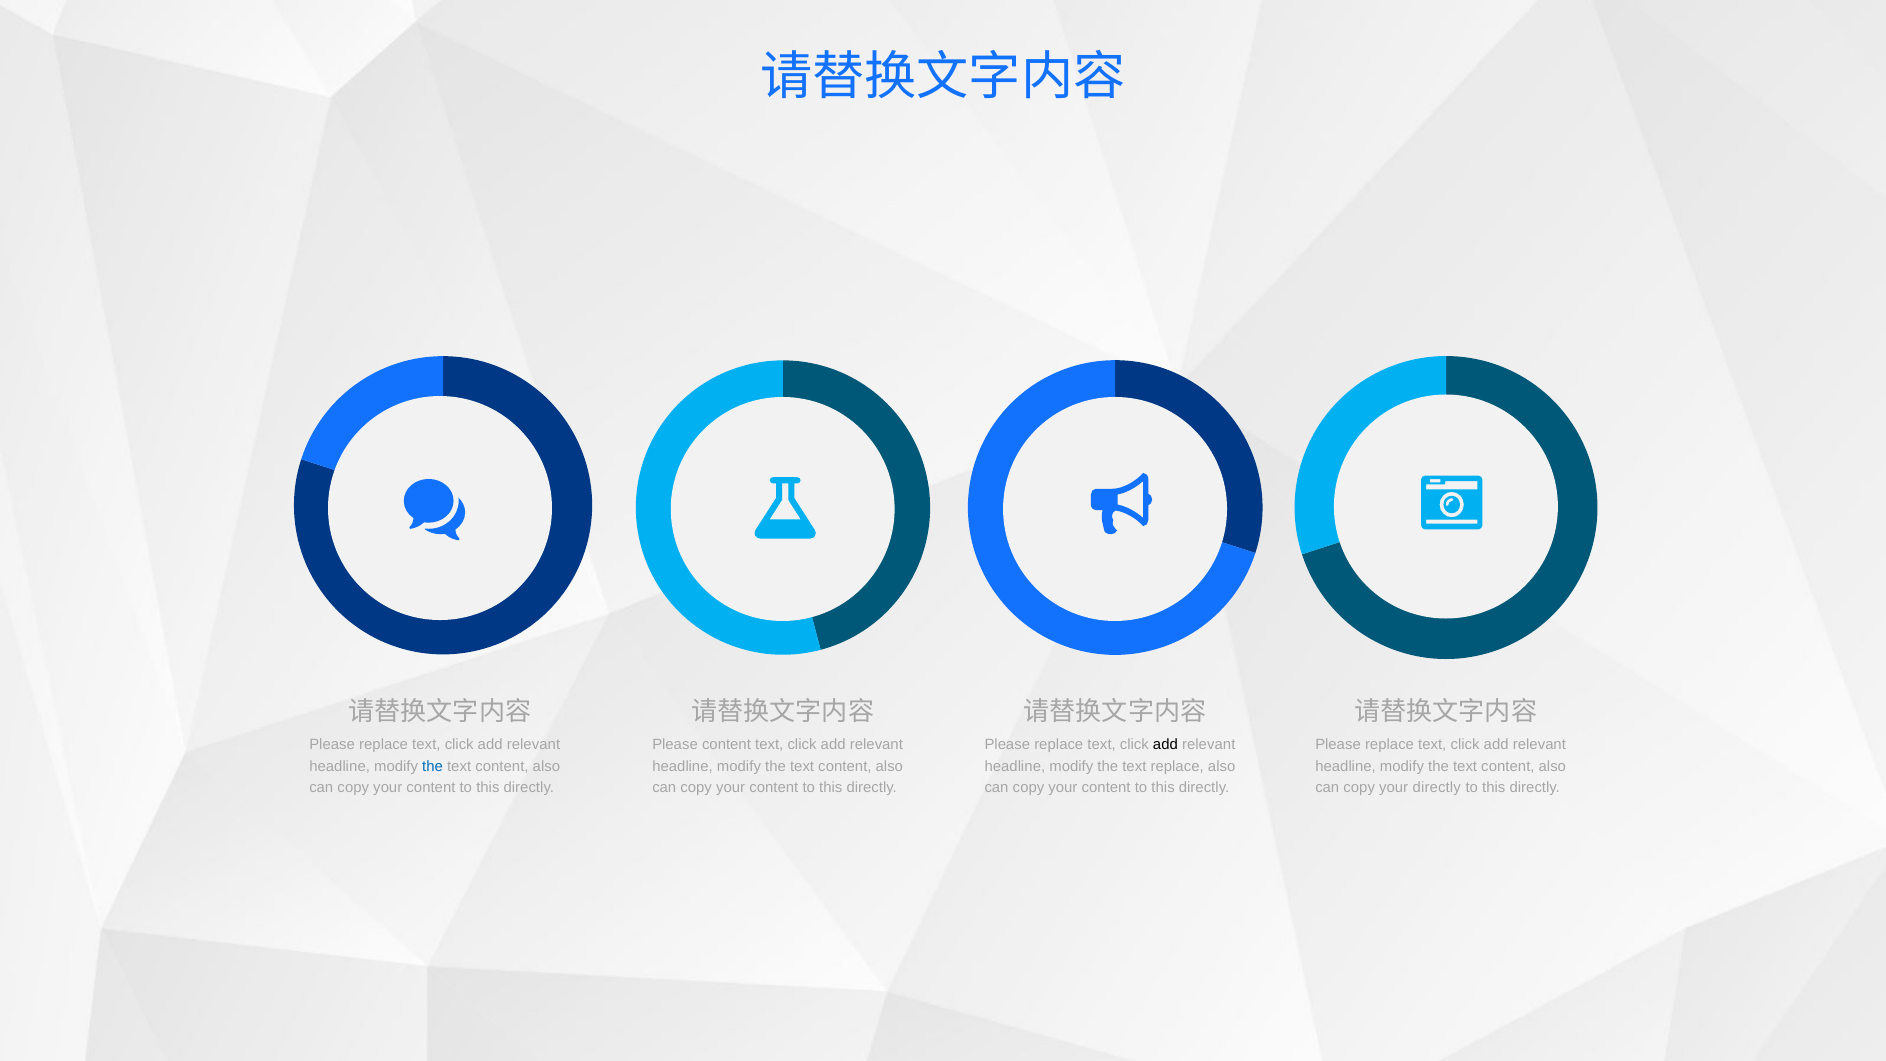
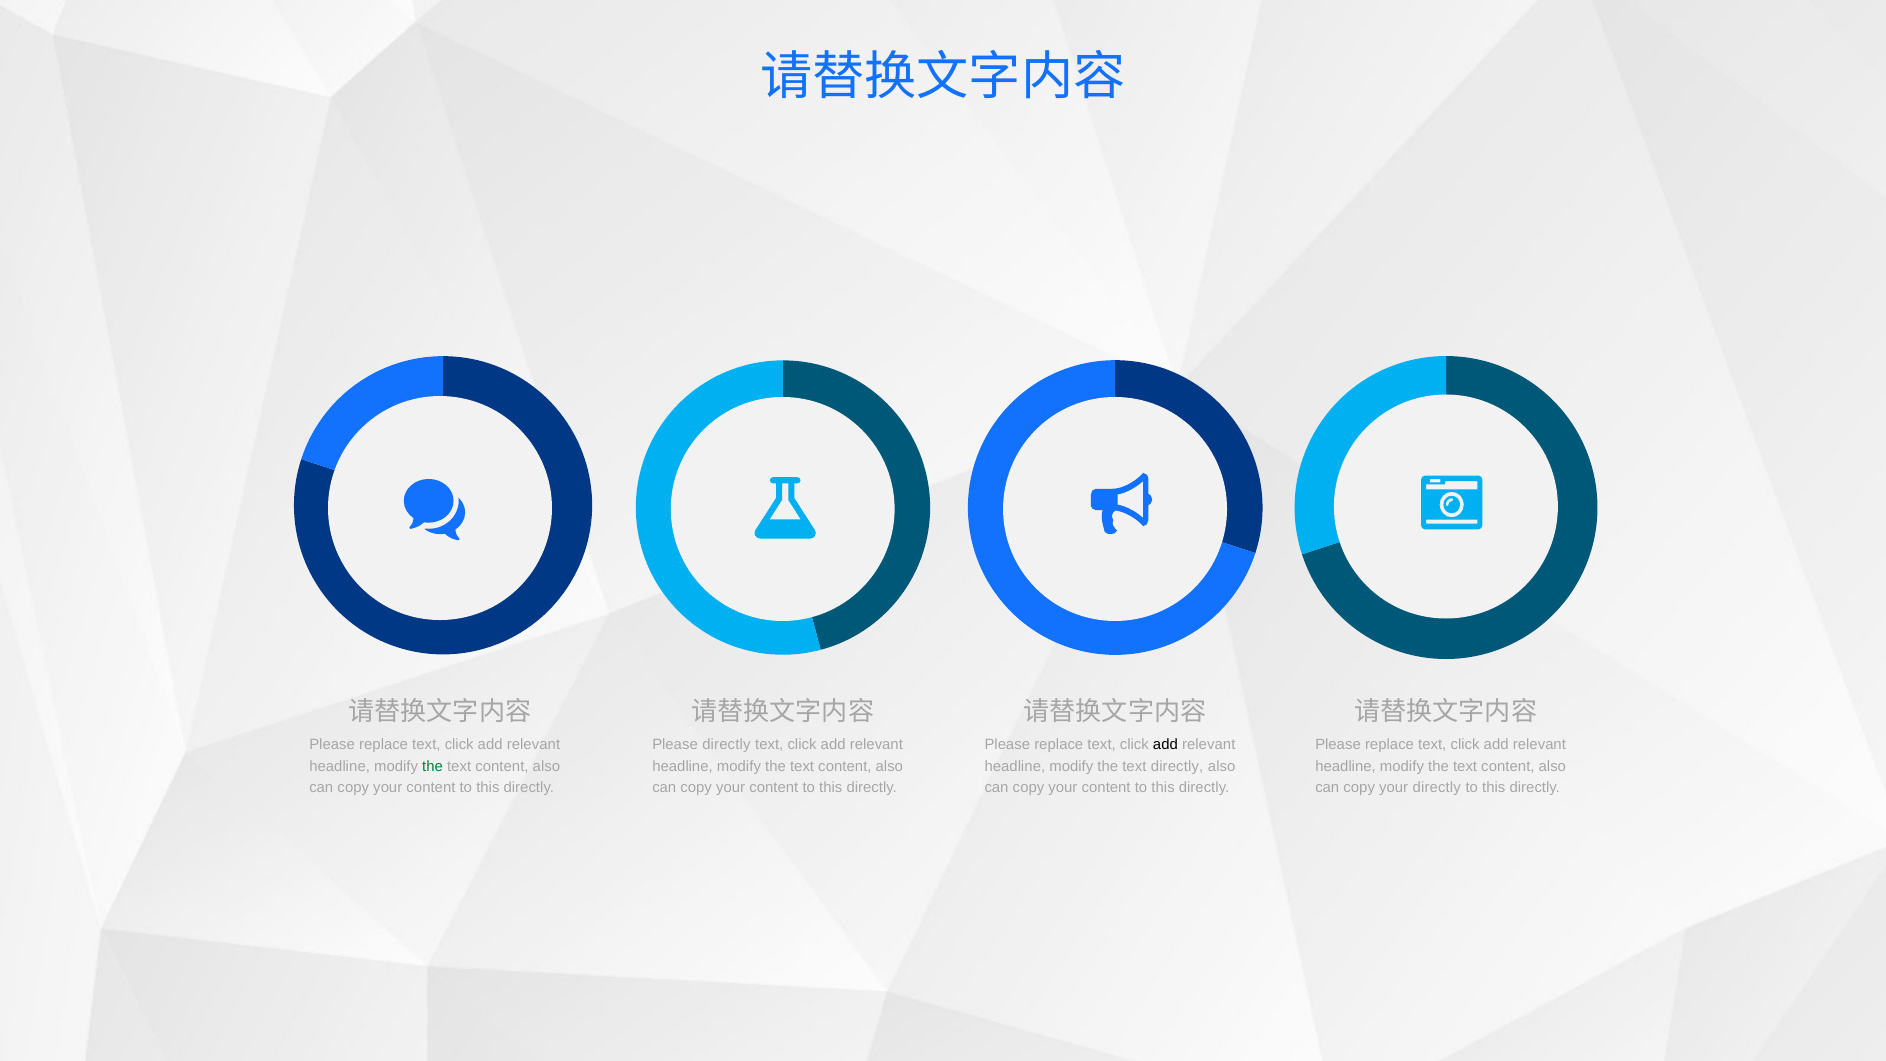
Please content: content -> directly
the at (433, 766) colour: blue -> green
text replace: replace -> directly
